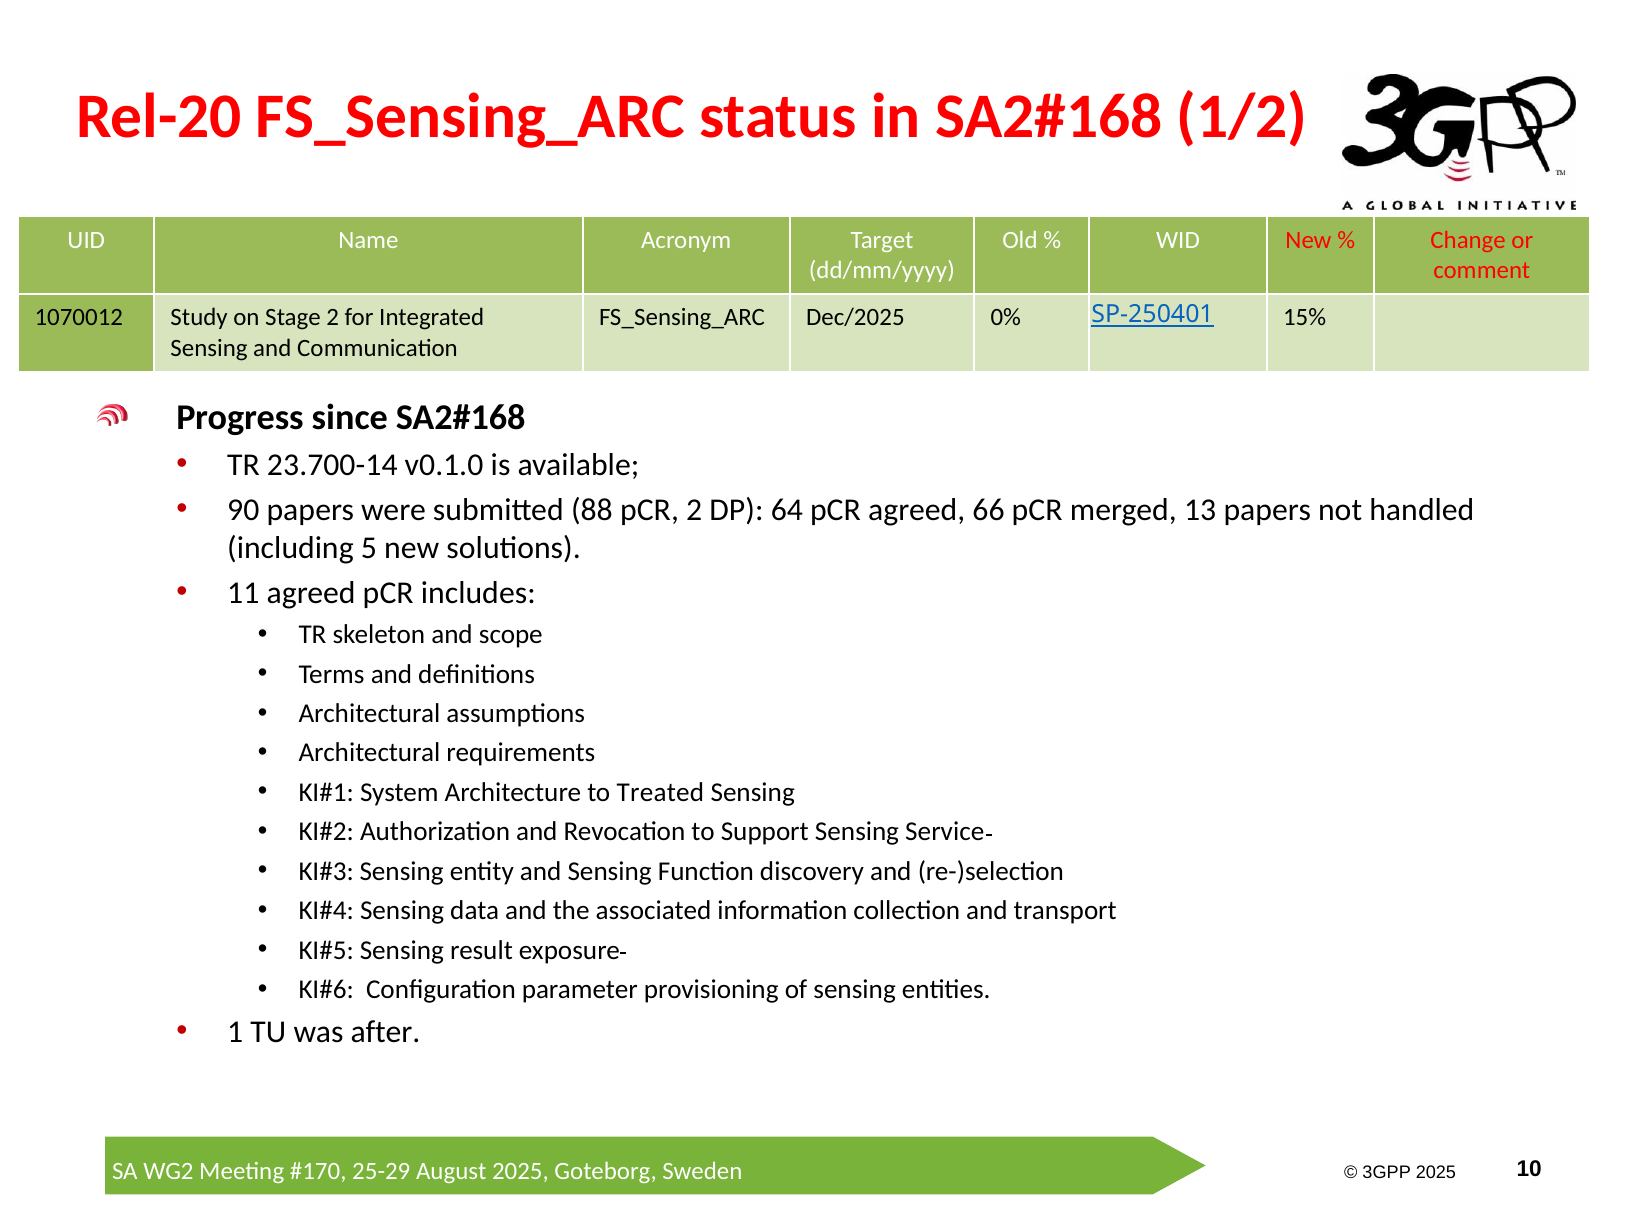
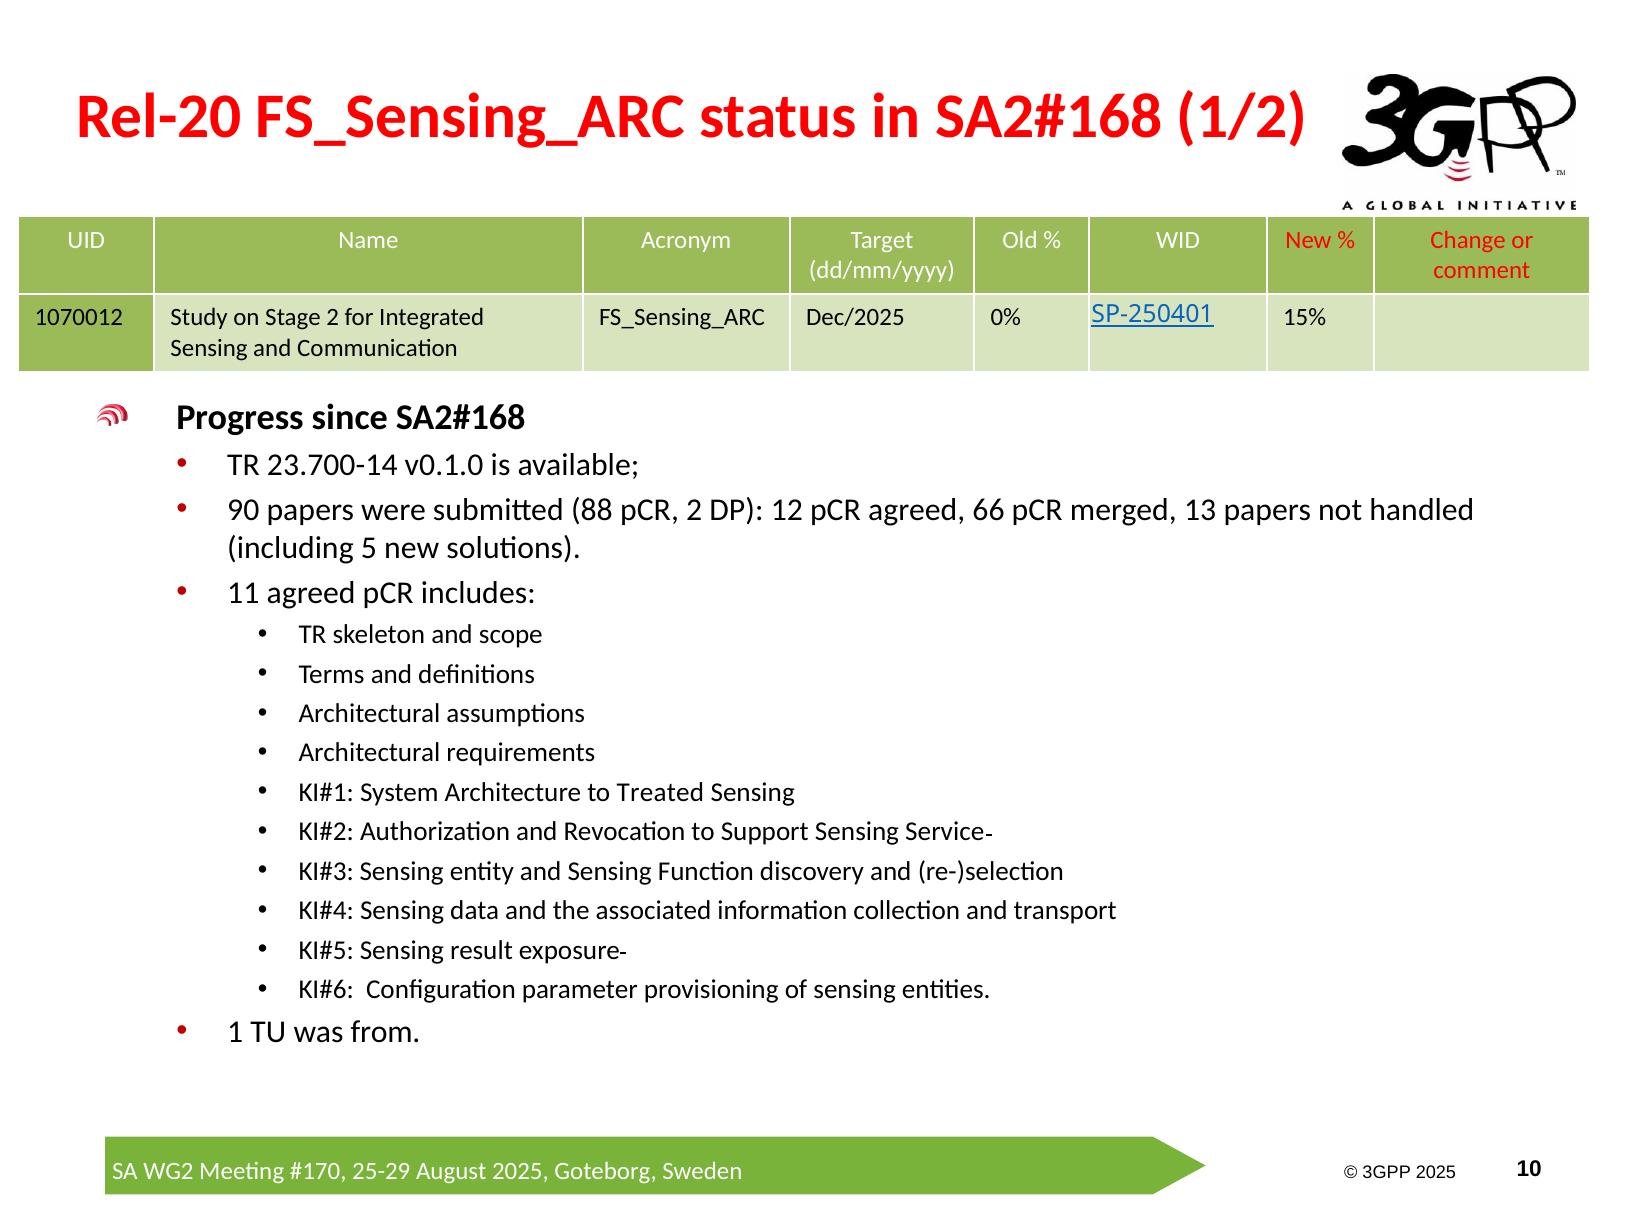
64: 64 -> 12
after: after -> from
